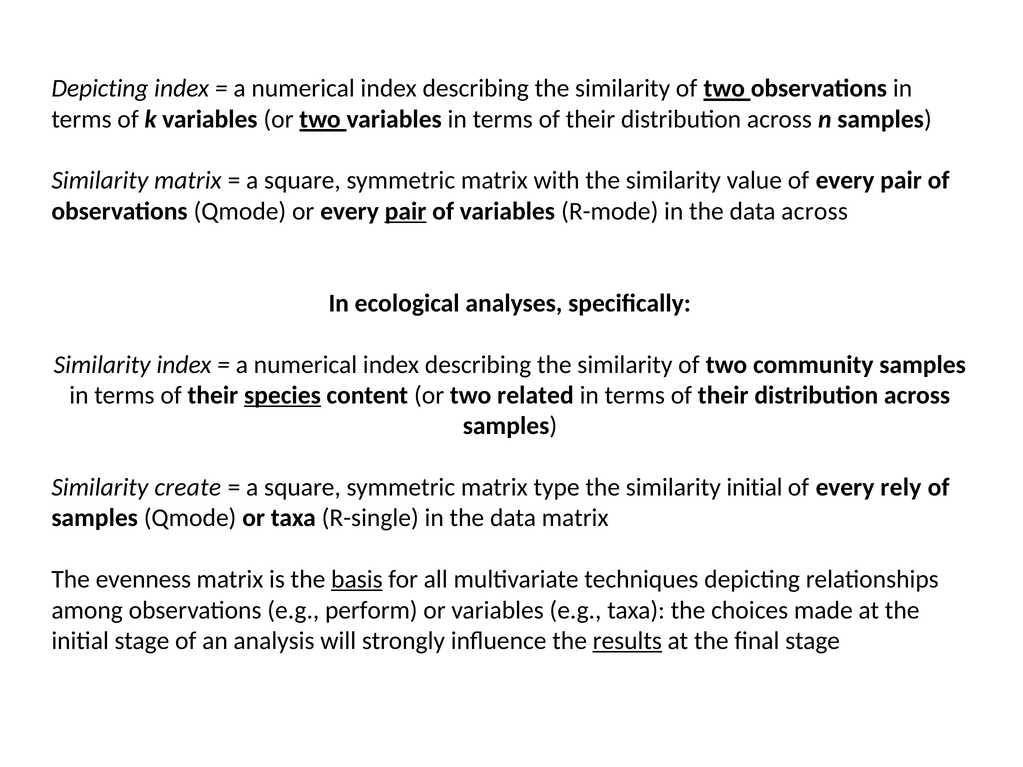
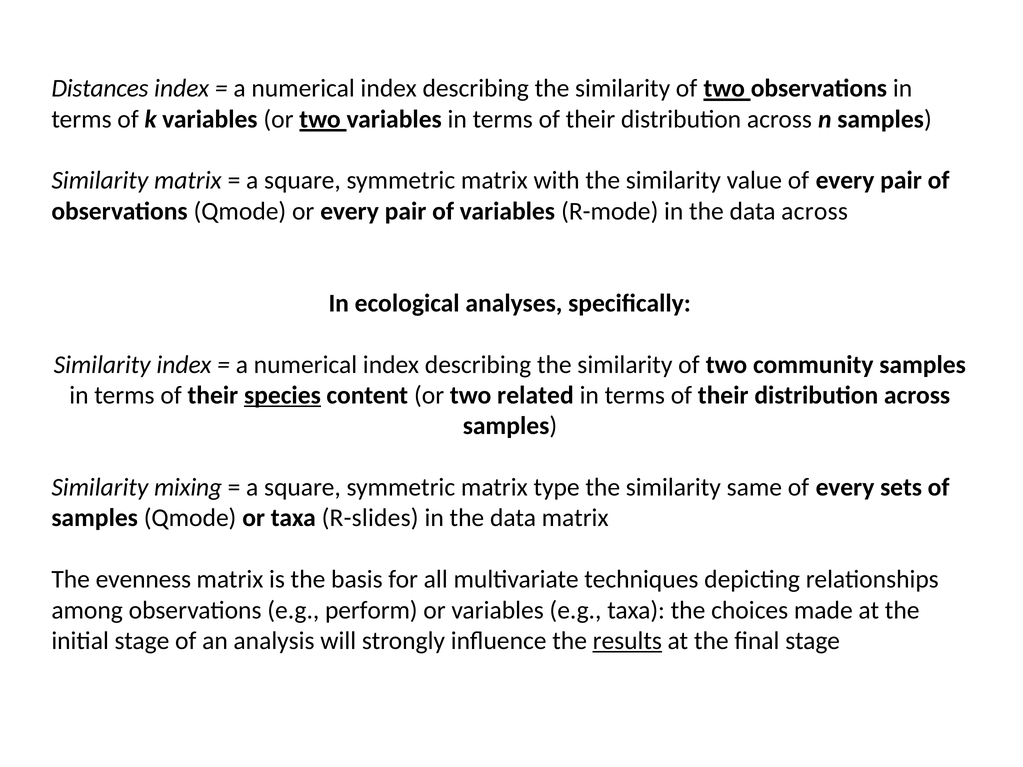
Depicting at (100, 89): Depicting -> Distances
pair at (406, 211) underline: present -> none
create: create -> mixing
similarity initial: initial -> same
rely: rely -> sets
R-single: R-single -> R-slides
basis underline: present -> none
